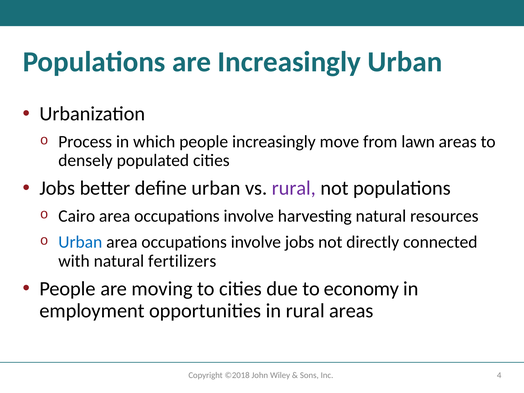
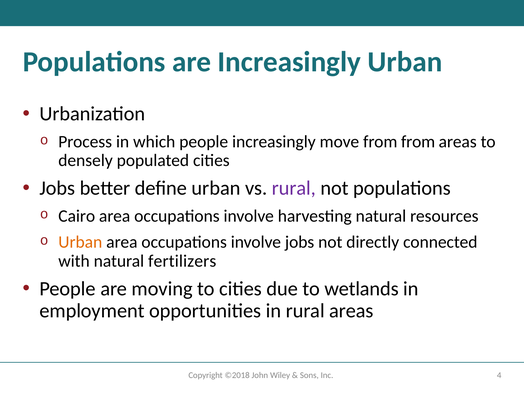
from lawn: lawn -> from
Urban at (80, 242) colour: blue -> orange
economy: economy -> wetlands
